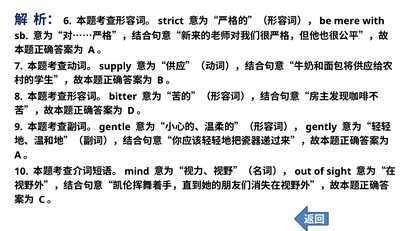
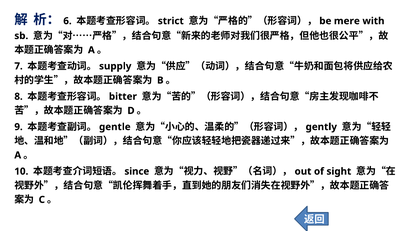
mind: mind -> since
